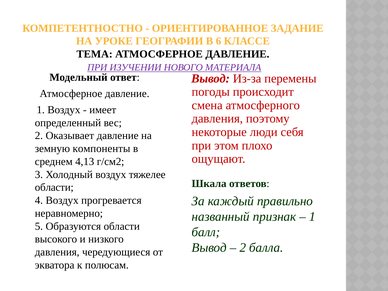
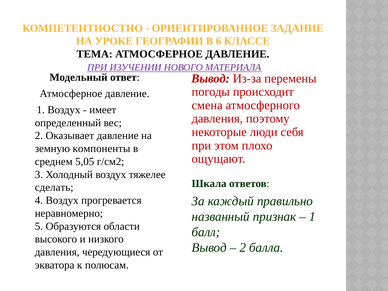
4,13: 4,13 -> 5,05
области at (54, 187): области -> сделать
